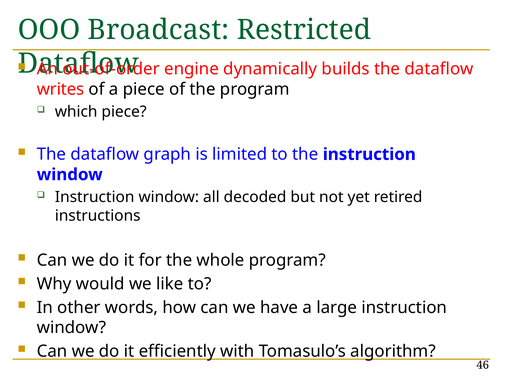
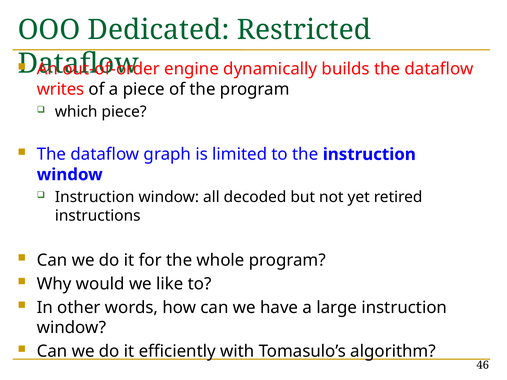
Broadcast: Broadcast -> Dedicated
